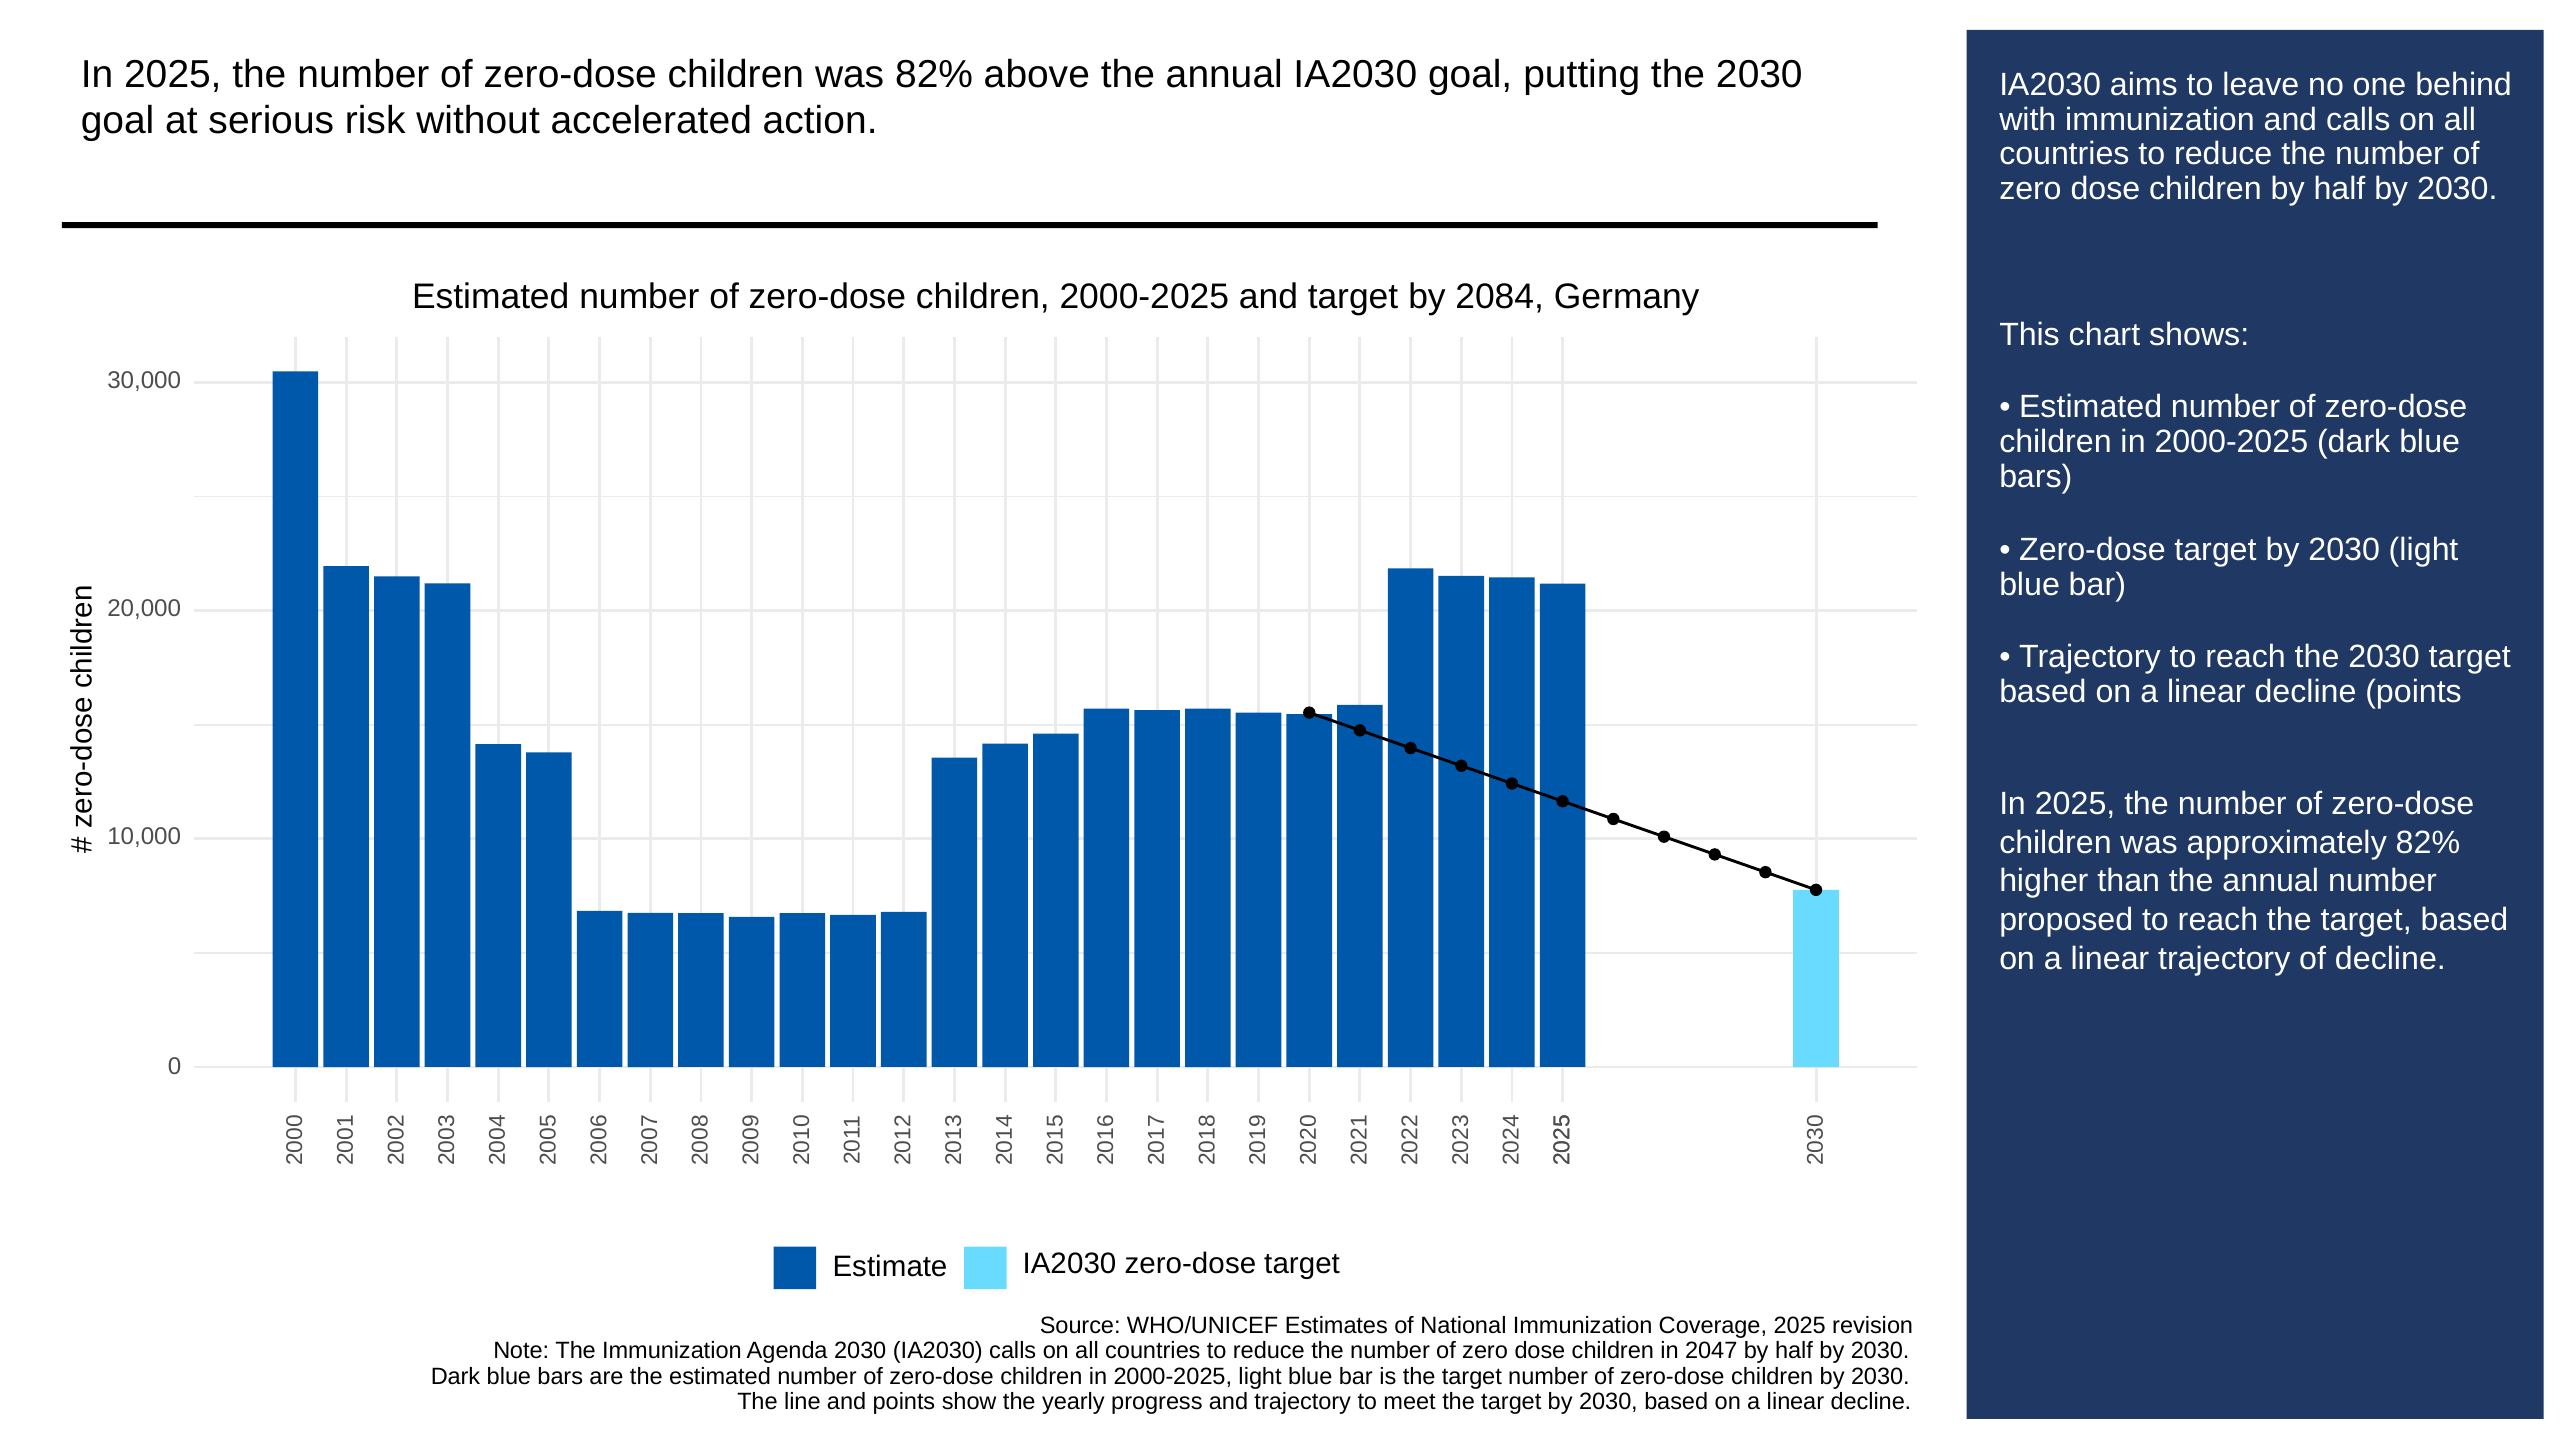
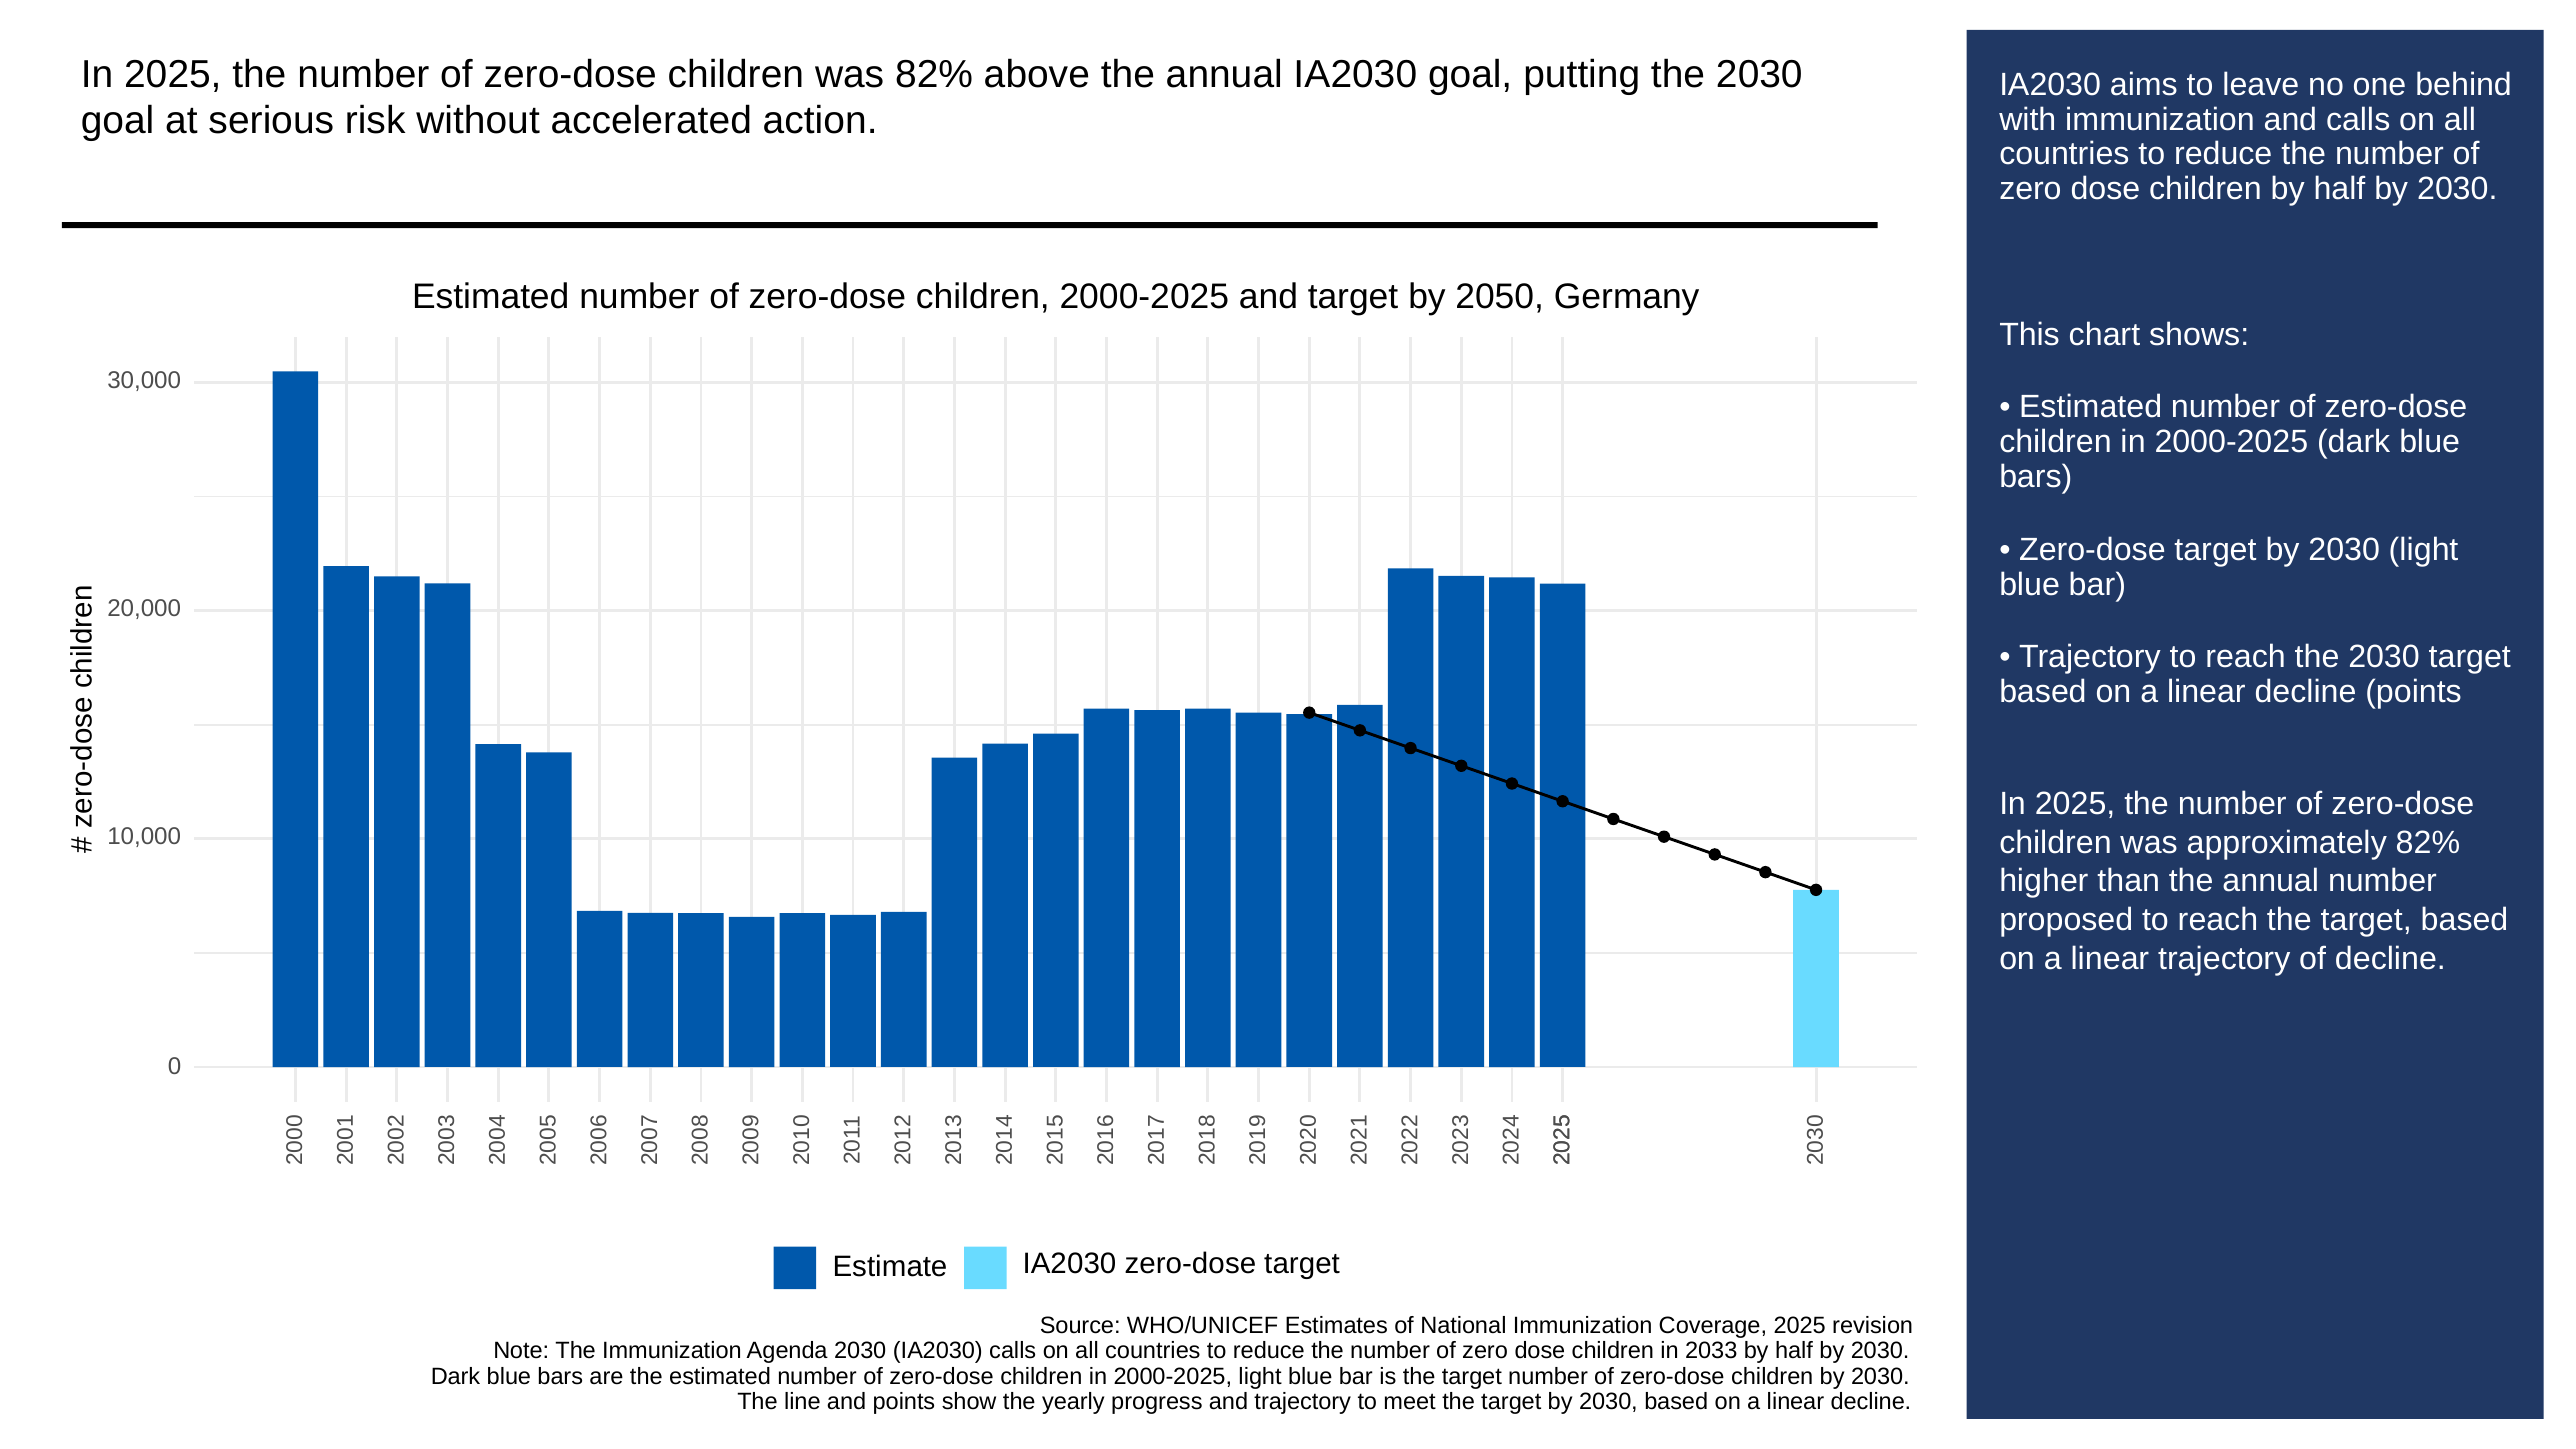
2084: 2084 -> 2050
2047: 2047 -> 2033
